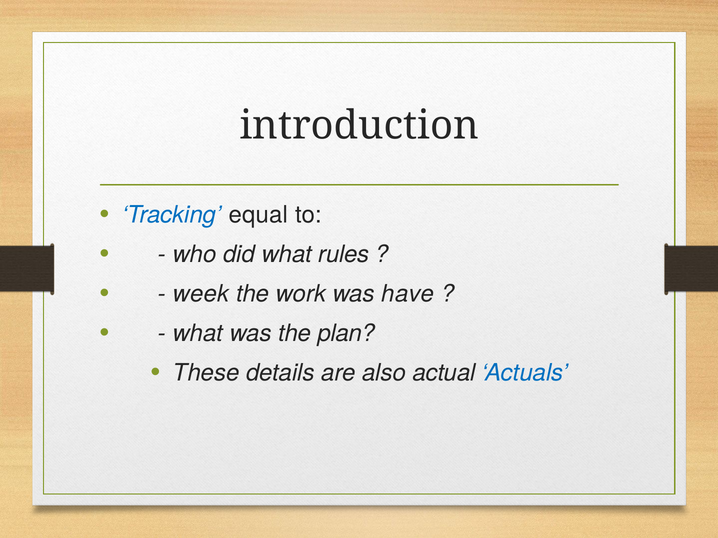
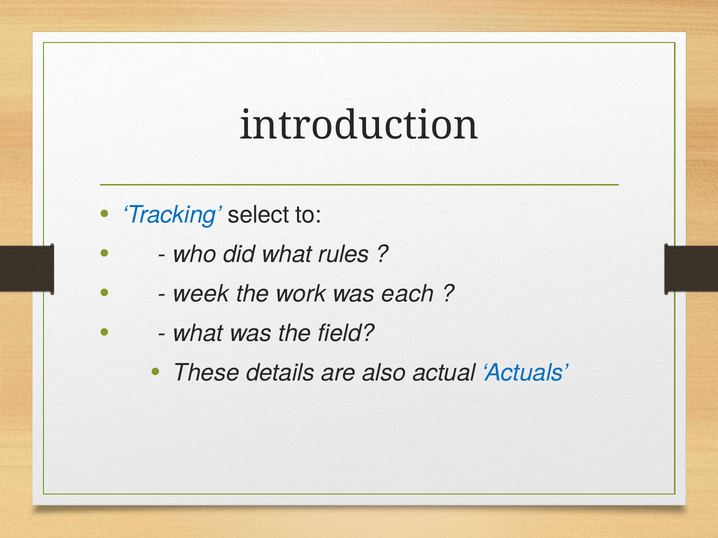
equal: equal -> select
have: have -> each
plan: plan -> field
